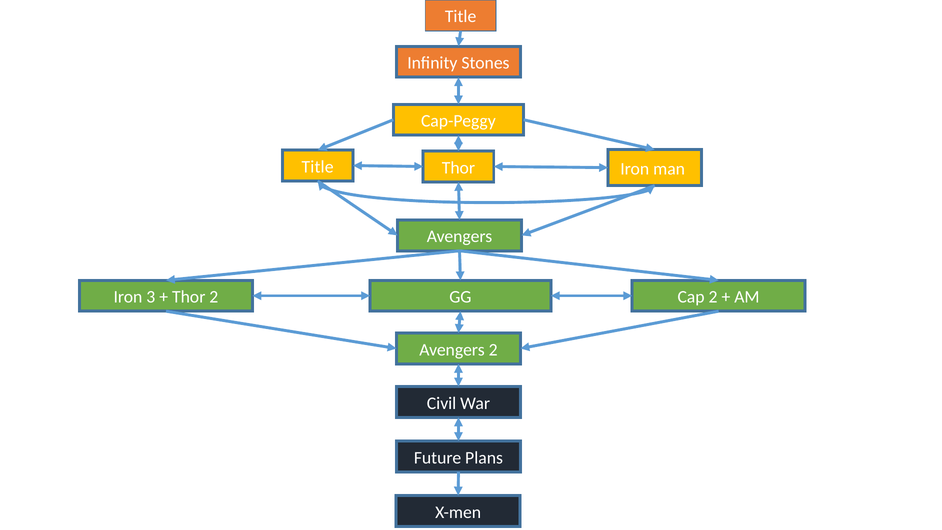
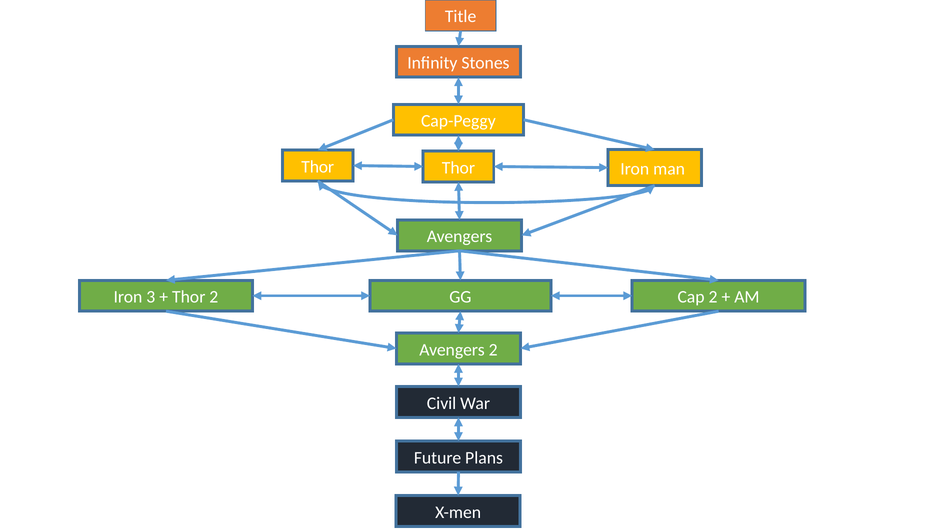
Title at (318, 167): Title -> Thor
